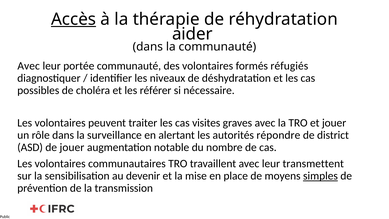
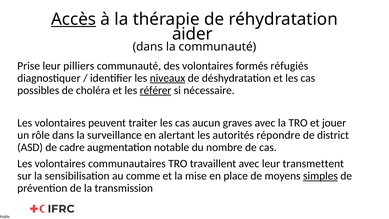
Avec at (29, 66): Avec -> Prise
portée: portée -> pilliers
niveaux underline: none -> present
référer underline: none -> present
visites: visites -> aucun
de jouer: jouer -> cadre
devenir: devenir -> comme
